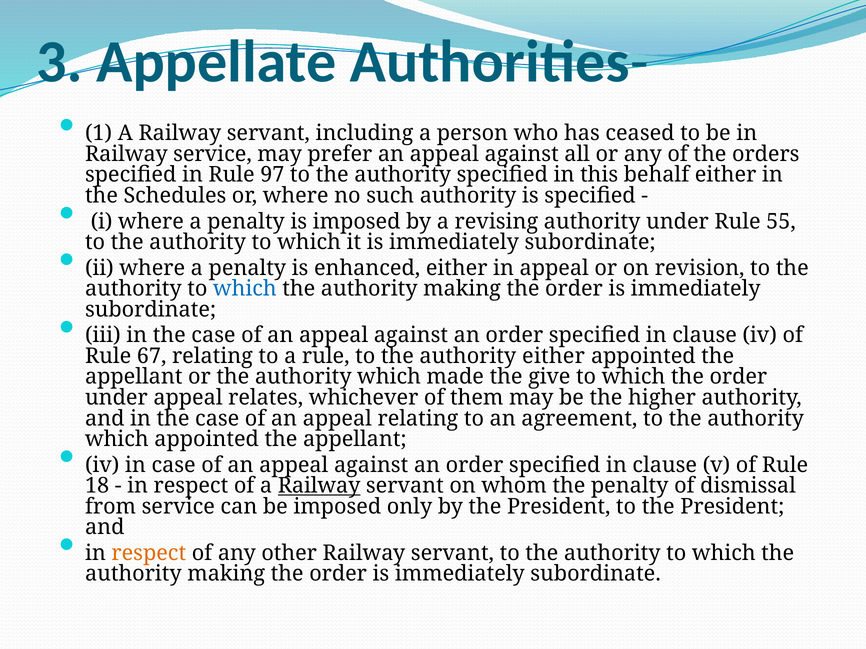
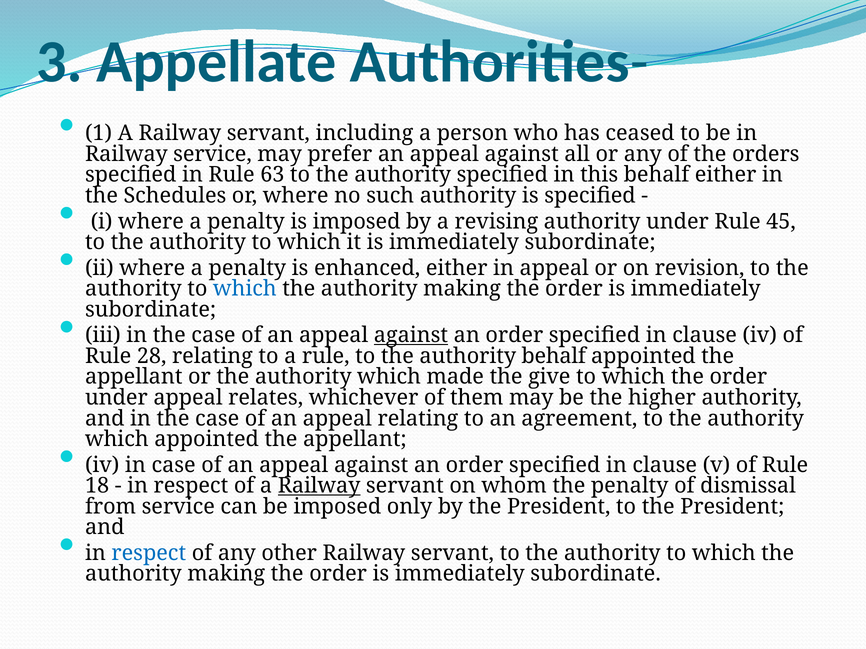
97: 97 -> 63
55: 55 -> 45
against at (411, 336) underline: none -> present
67: 67 -> 28
authority either: either -> behalf
respect at (149, 553) colour: orange -> blue
